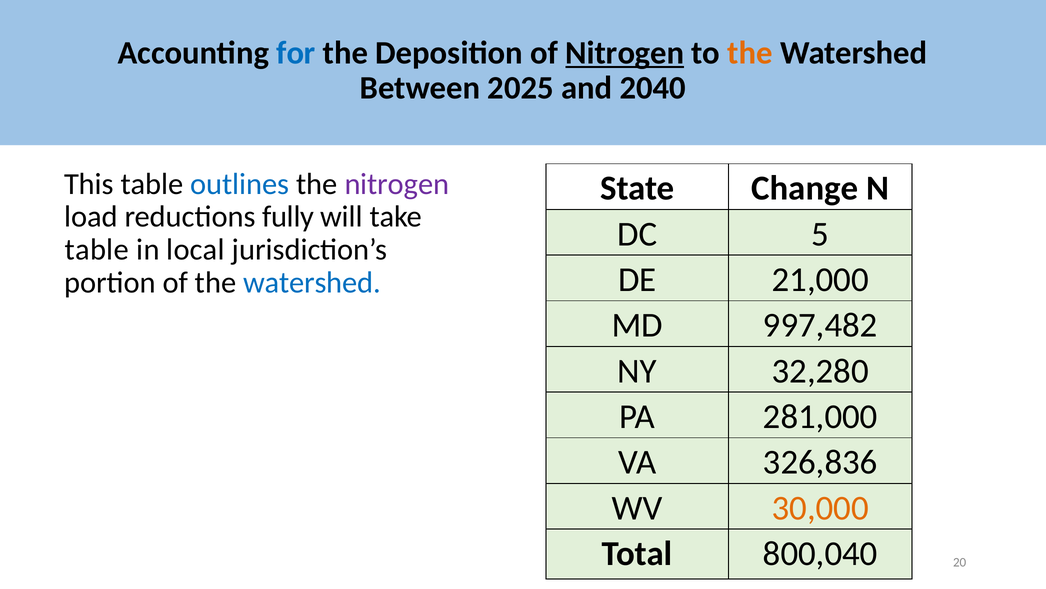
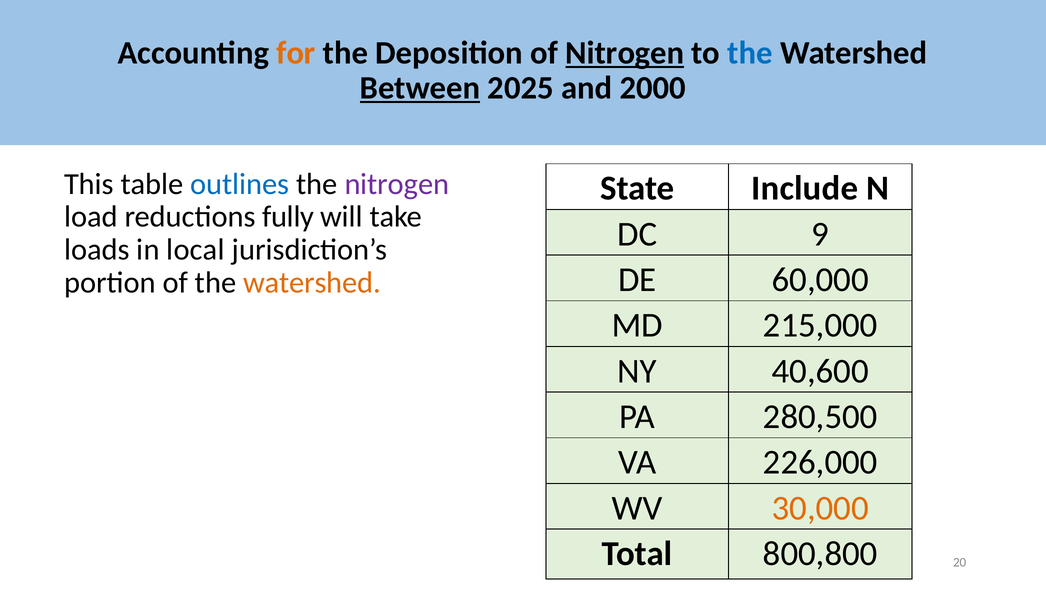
for colour: blue -> orange
the at (750, 53) colour: orange -> blue
Between underline: none -> present
2040: 2040 -> 2000
Change: Change -> Include
5: 5 -> 9
table at (97, 250): table -> loads
21,000: 21,000 -> 60,000
watershed at (312, 282) colour: blue -> orange
997,482: 997,482 -> 215,000
32,280: 32,280 -> 40,600
281,000: 281,000 -> 280,500
326,836: 326,836 -> 226,000
800,040: 800,040 -> 800,800
